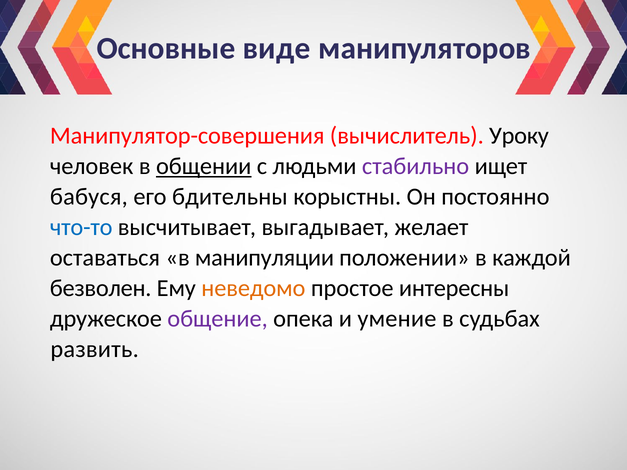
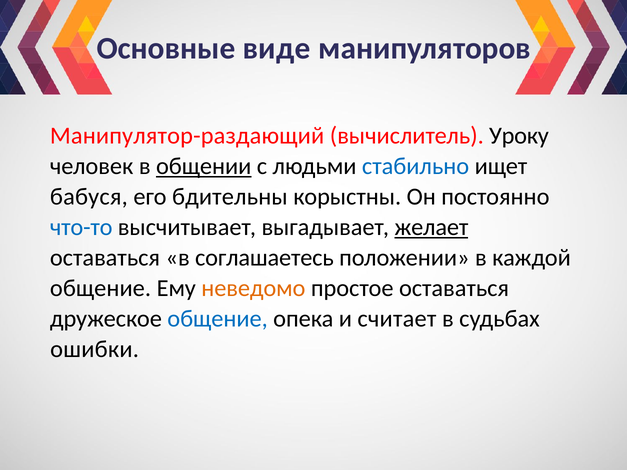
Манипулятор-совершения: Манипулятор-совершения -> Манипулятор-раздающий
стабильно colour: purple -> blue
желает underline: none -> present
манипуляции: манипуляции -> соглашаетесь
безволен at (101, 288): безволен -> общение
простое интересны: интересны -> оставаться
общение at (218, 319) colour: purple -> blue
умение: умение -> считает
развить: развить -> ошибки
